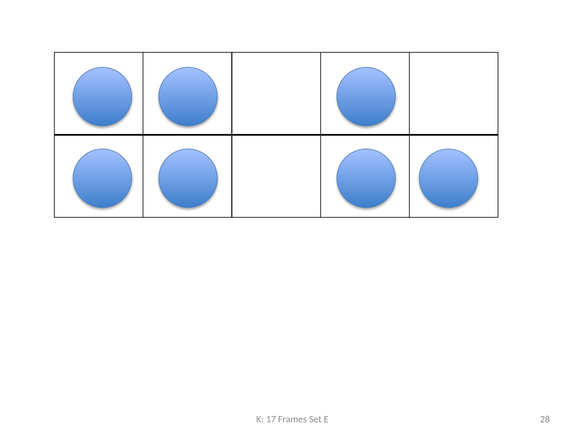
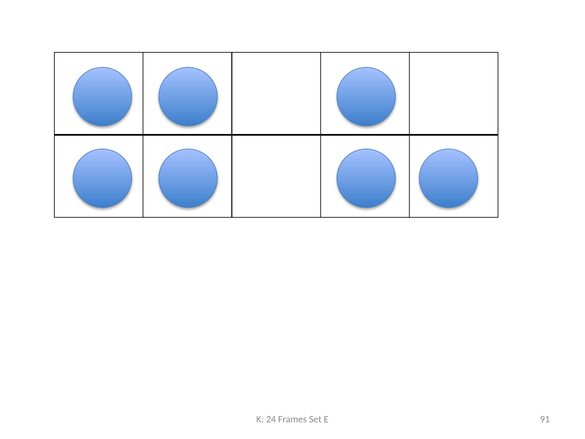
17: 17 -> 24
28: 28 -> 91
